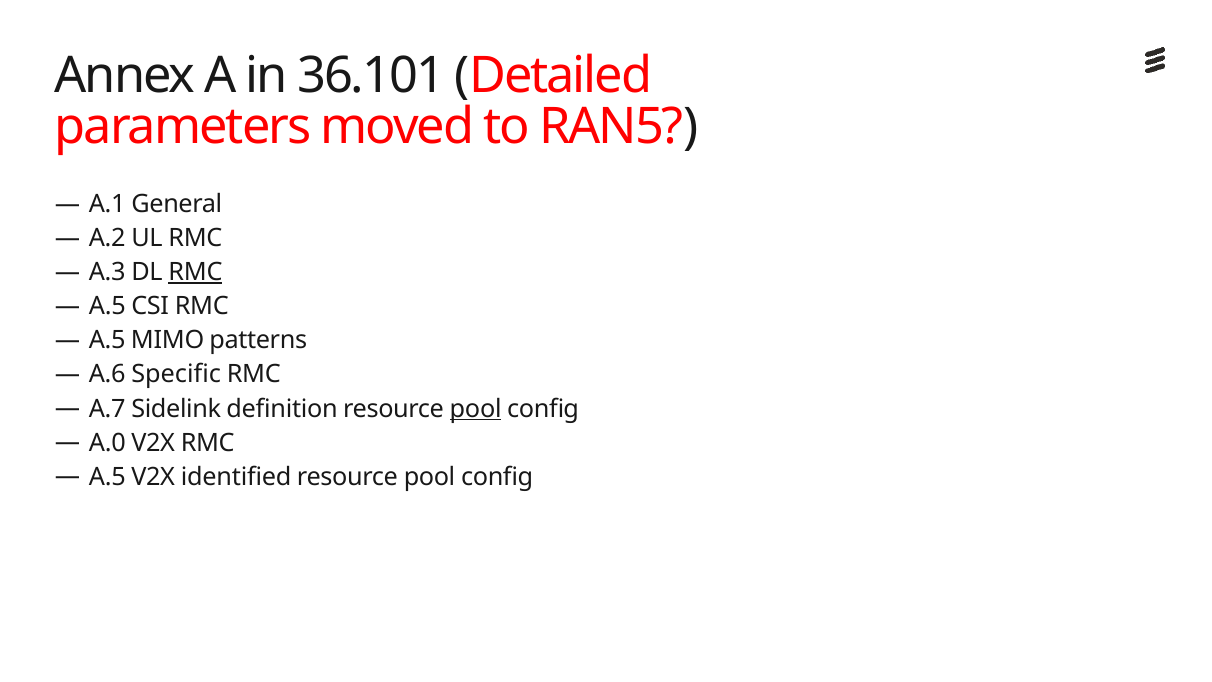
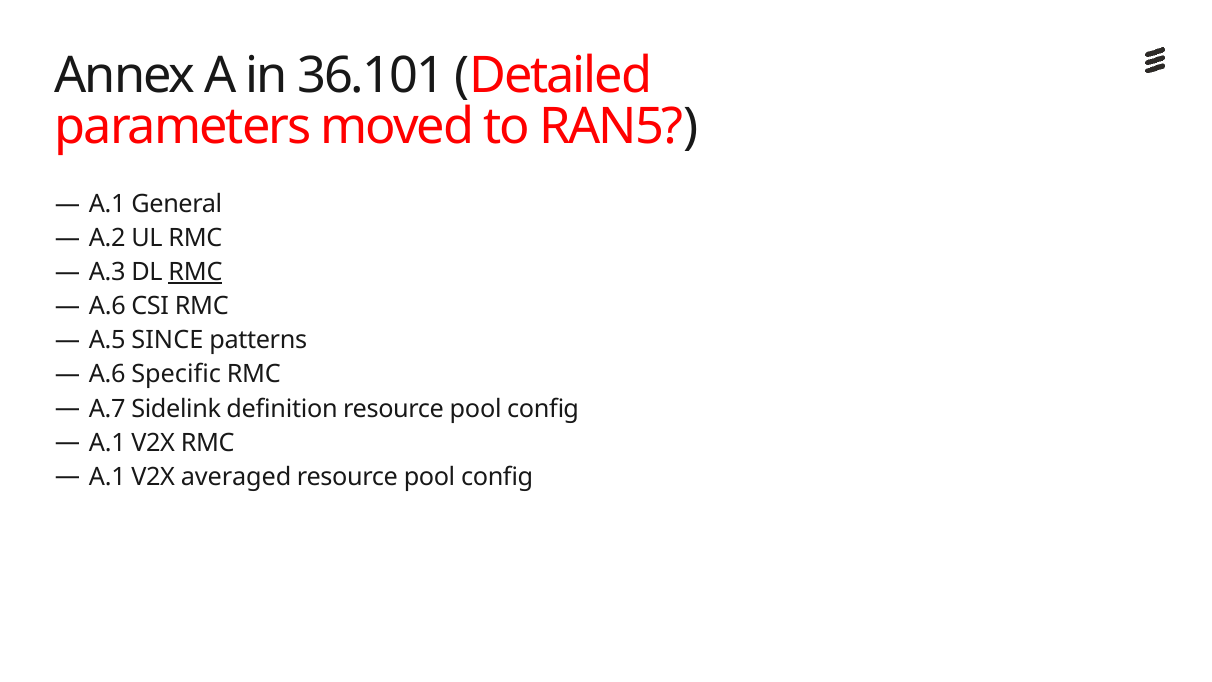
A.5 at (107, 306): A.5 -> A.6
MIMO: MIMO -> SINCE
pool at (476, 409) underline: present -> none
A.0 at (107, 443): A.0 -> A.1
A.5 at (107, 477): A.5 -> A.1
identified: identified -> averaged
